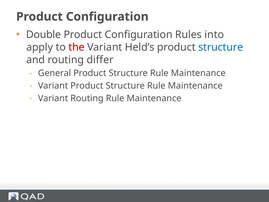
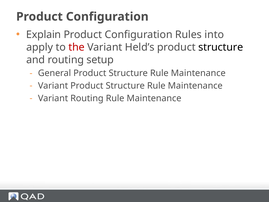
Double: Double -> Explain
structure at (221, 47) colour: blue -> black
differ: differ -> setup
